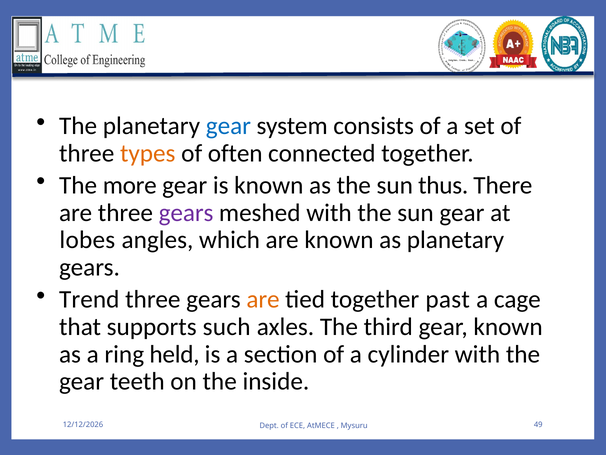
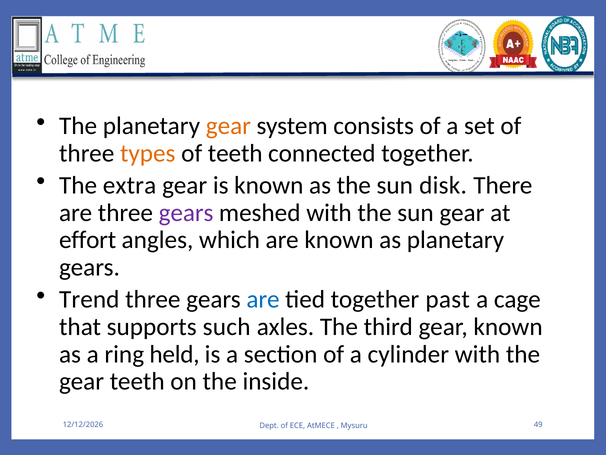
gear at (228, 126) colour: blue -> orange
of often: often -> teeth
more: more -> extra
thus: thus -> disk
lobes: lobes -> effort
are at (263, 299) colour: orange -> blue
